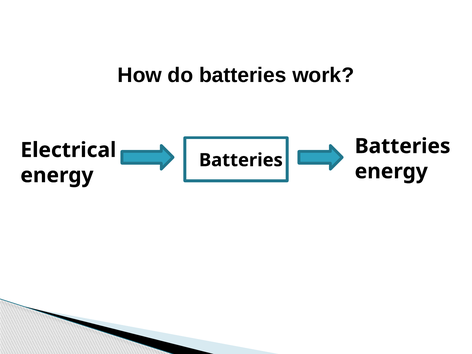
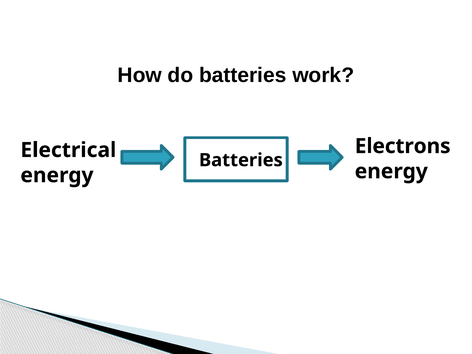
Batteries at (403, 146): Batteries -> Electrons
